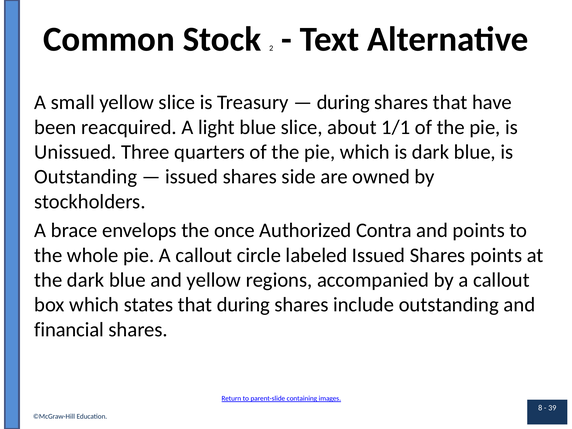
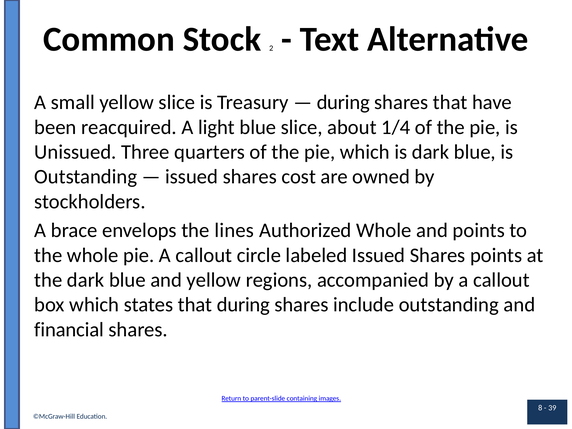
1/1: 1/1 -> 1/4
side: side -> cost
once: once -> lines
Authorized Contra: Contra -> Whole
